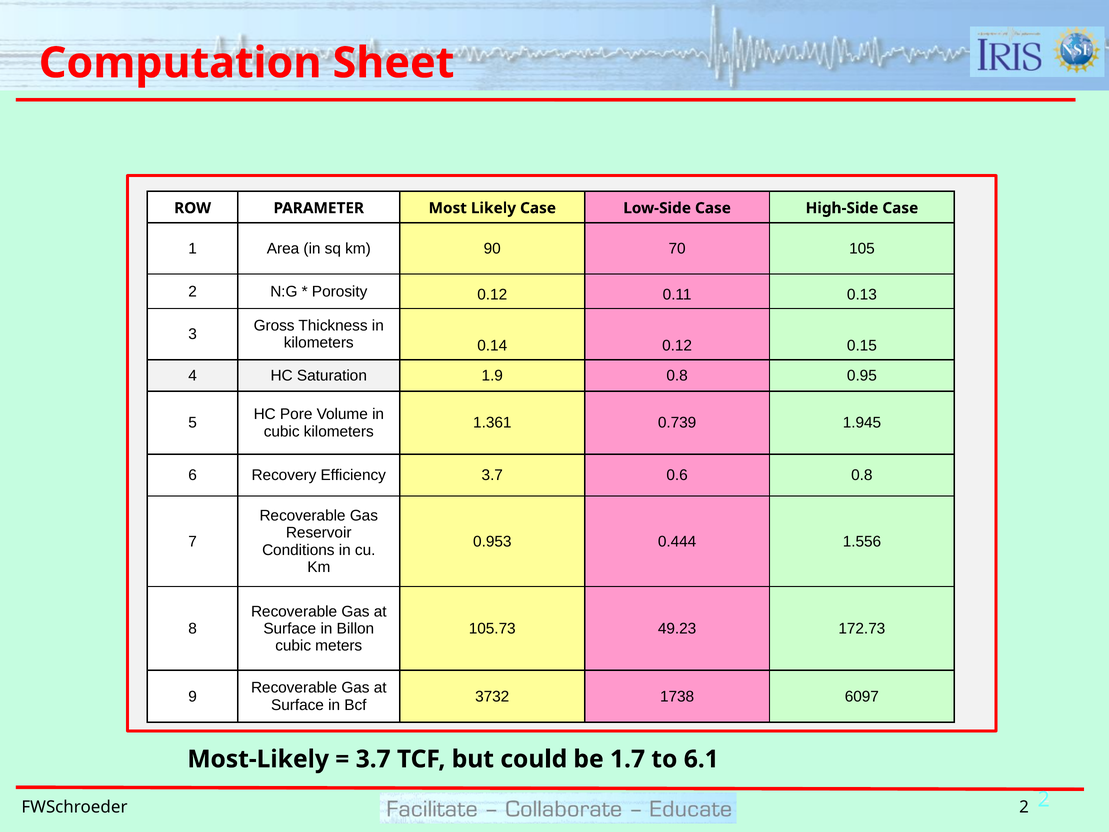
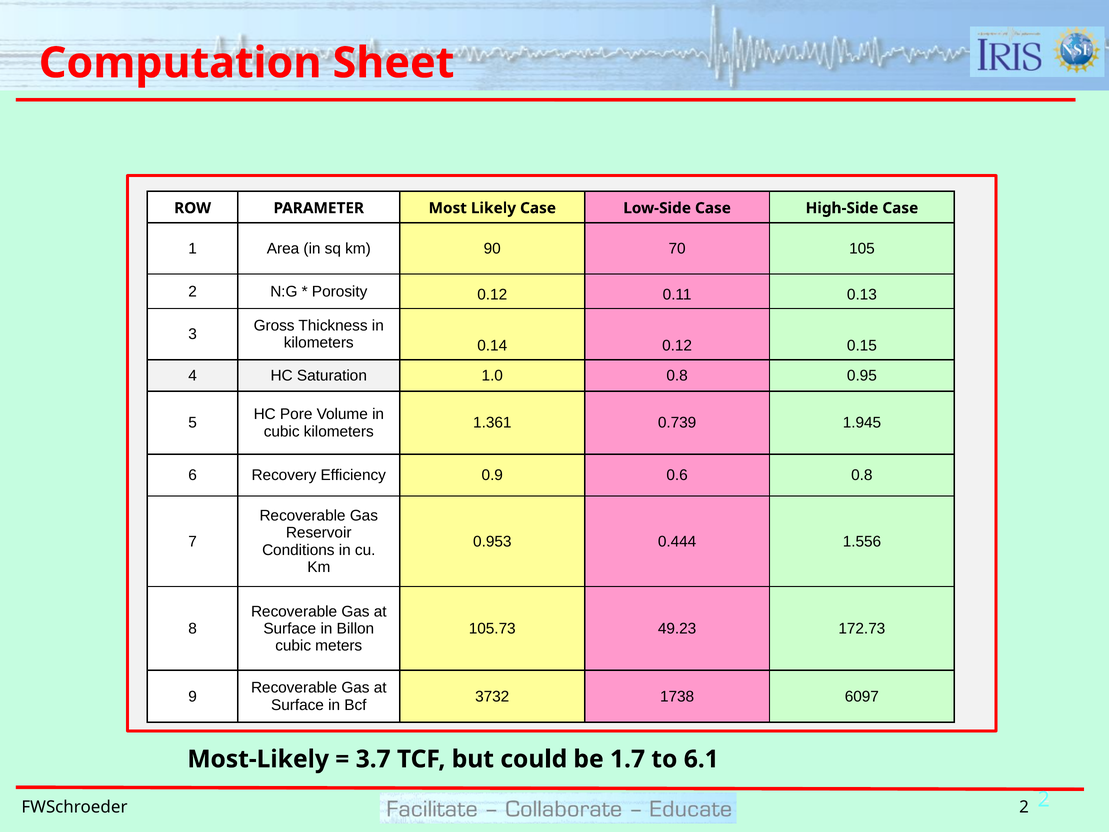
1.9: 1.9 -> 1.0
Efficiency 3.7: 3.7 -> 0.9
